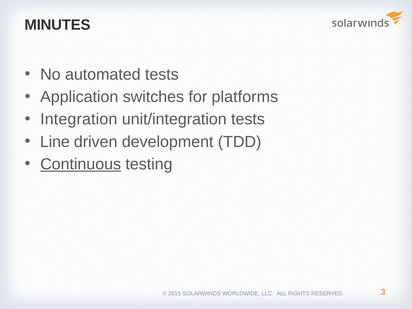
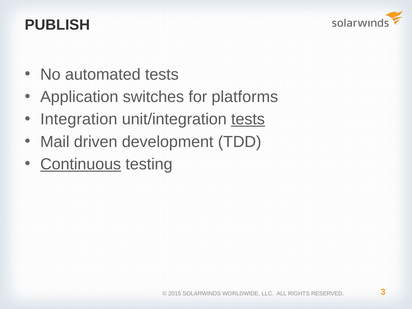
MINUTES: MINUTES -> PUBLISH
tests at (248, 119) underline: none -> present
Line: Line -> Mail
